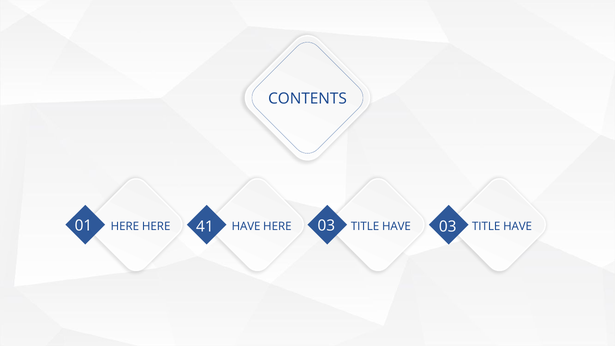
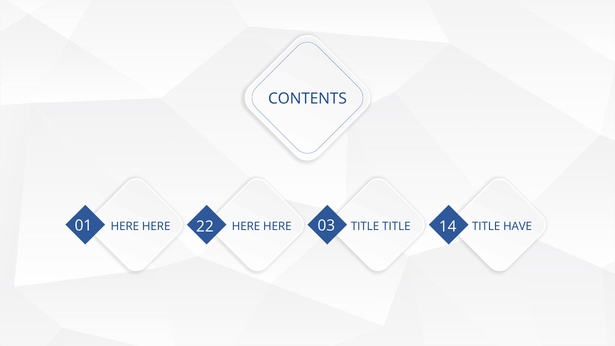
41: 41 -> 22
03 03: 03 -> 14
HAVE at (246, 226): HAVE -> HERE
HERE TITLE HAVE: HAVE -> TITLE
